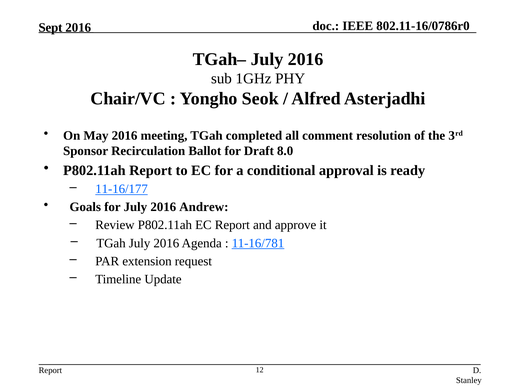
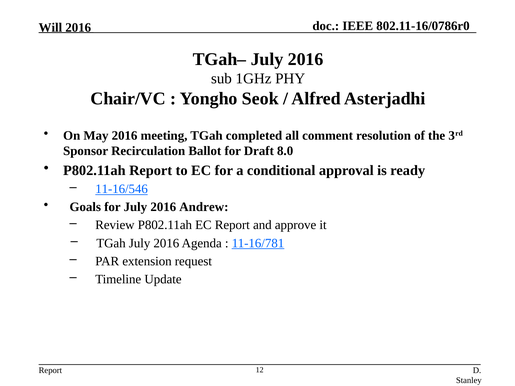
Sept: Sept -> Will
11-16/177: 11-16/177 -> 11-16/546
